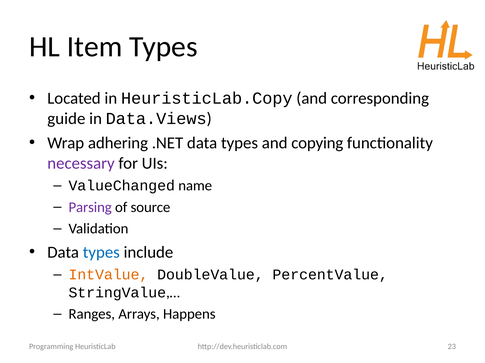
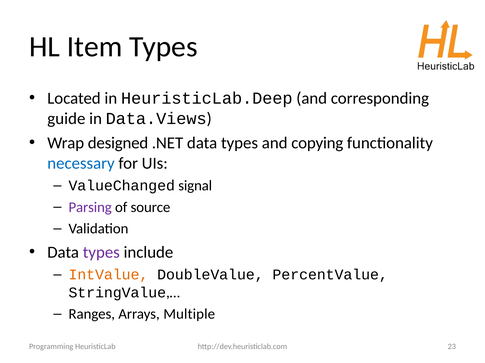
HeuristicLab.Copy: HeuristicLab.Copy -> HeuristicLab.Deep
adhering: adhering -> designed
necessary colour: purple -> blue
name: name -> signal
types at (101, 253) colour: blue -> purple
Happens: Happens -> Multiple
